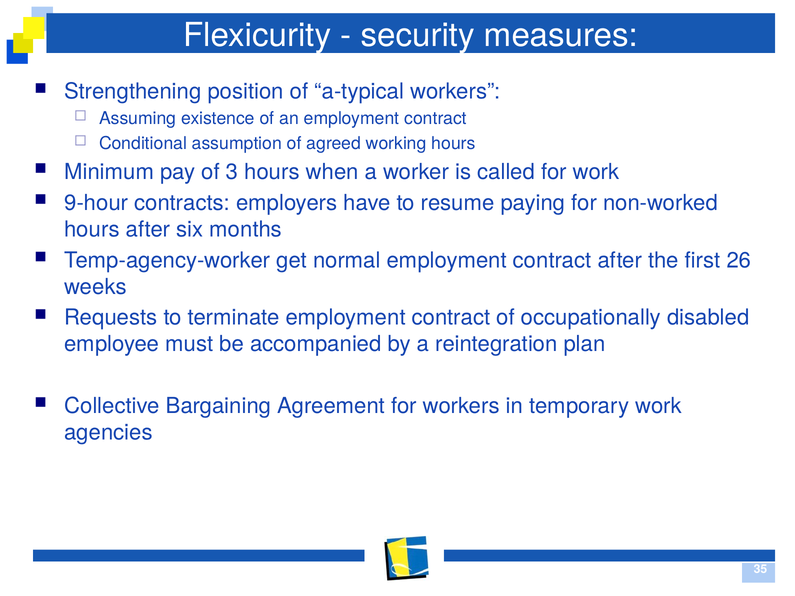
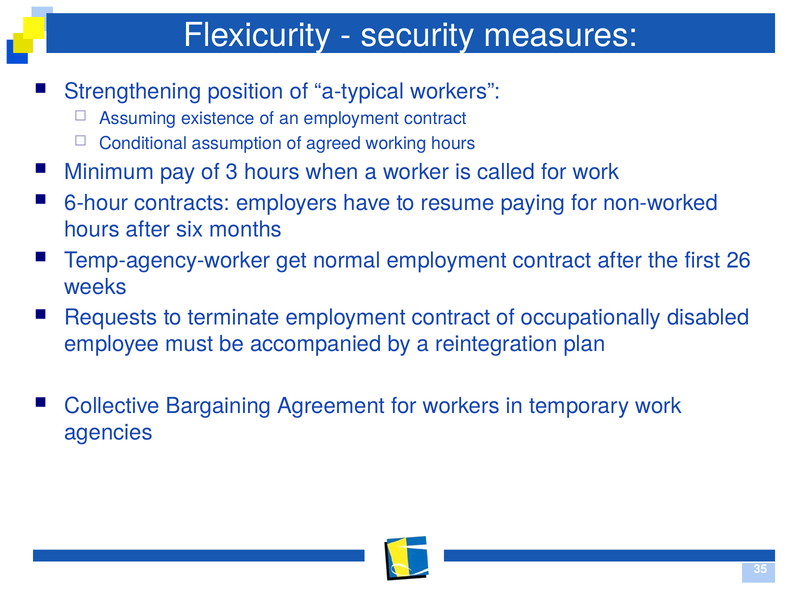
9-hour: 9-hour -> 6-hour
